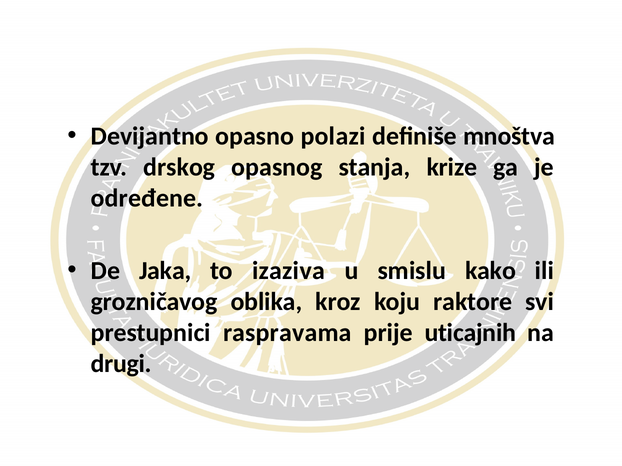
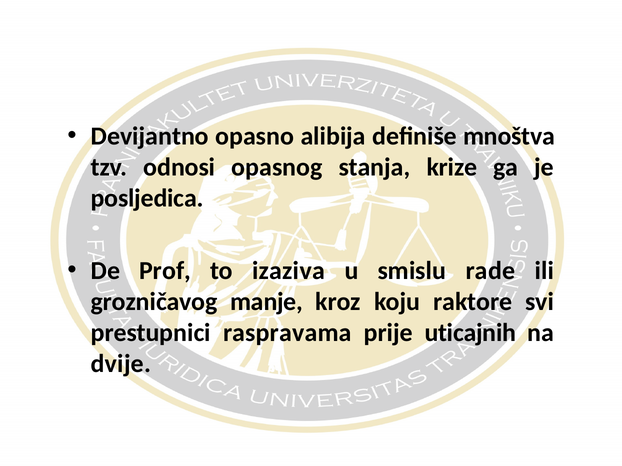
polazi: polazi -> alibija
drskog: drskog -> odnosi
određene: određene -> posljedica
Jaka: Jaka -> Prof
kako: kako -> rade
oblika: oblika -> manje
drugi: drugi -> dvije
